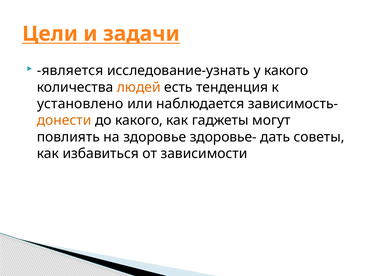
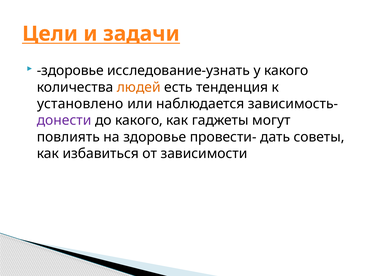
является at (70, 71): является -> здоровье
донести colour: orange -> purple
здоровье-: здоровье- -> провести-
